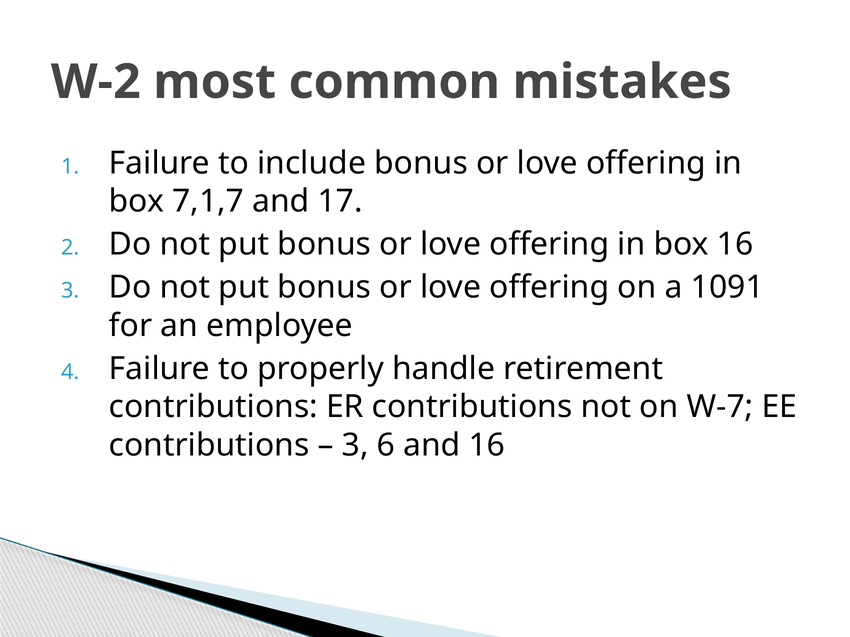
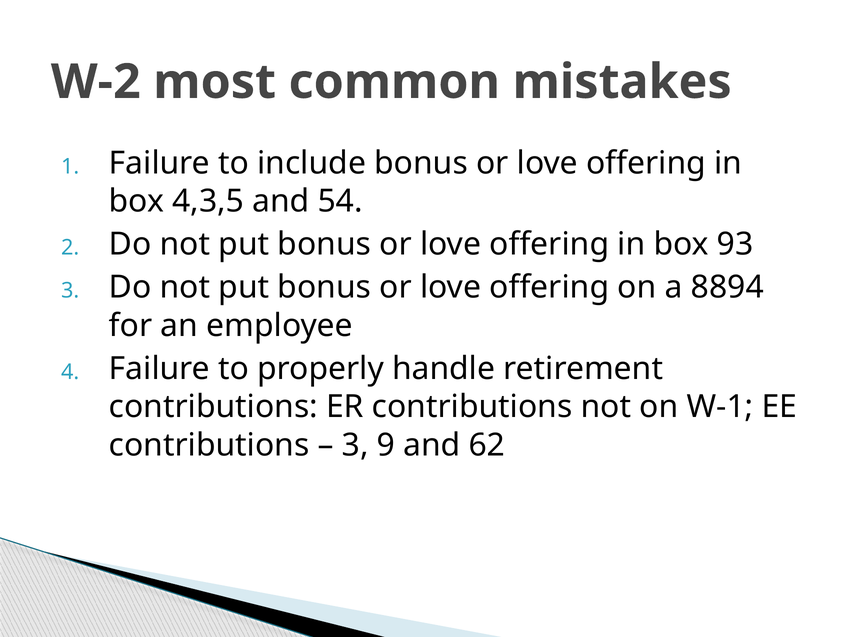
7,1,7: 7,1,7 -> 4,3,5
17: 17 -> 54
box 16: 16 -> 93
1091: 1091 -> 8894
W-7: W-7 -> W-1
6: 6 -> 9
and 16: 16 -> 62
